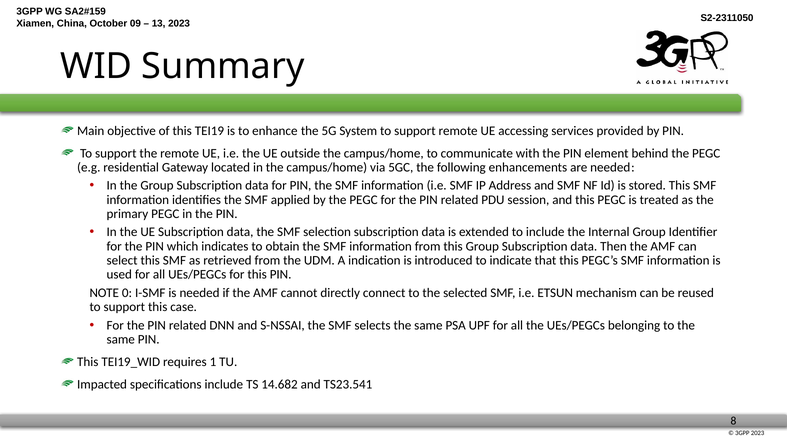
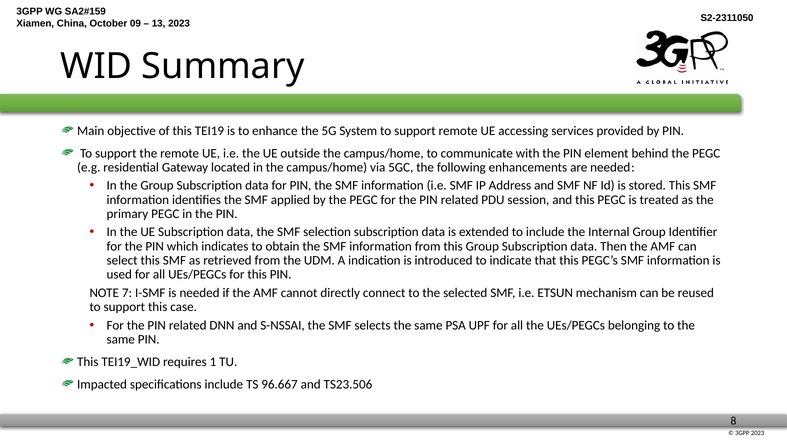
0: 0 -> 7
14.682: 14.682 -> 96.667
TS23.541: TS23.541 -> TS23.506
